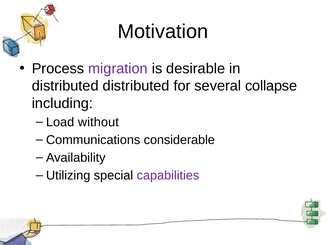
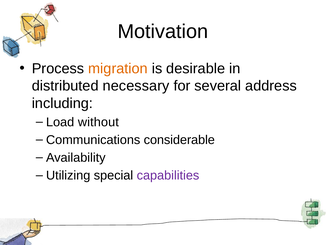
migration colour: purple -> orange
distributed distributed: distributed -> necessary
collapse: collapse -> address
